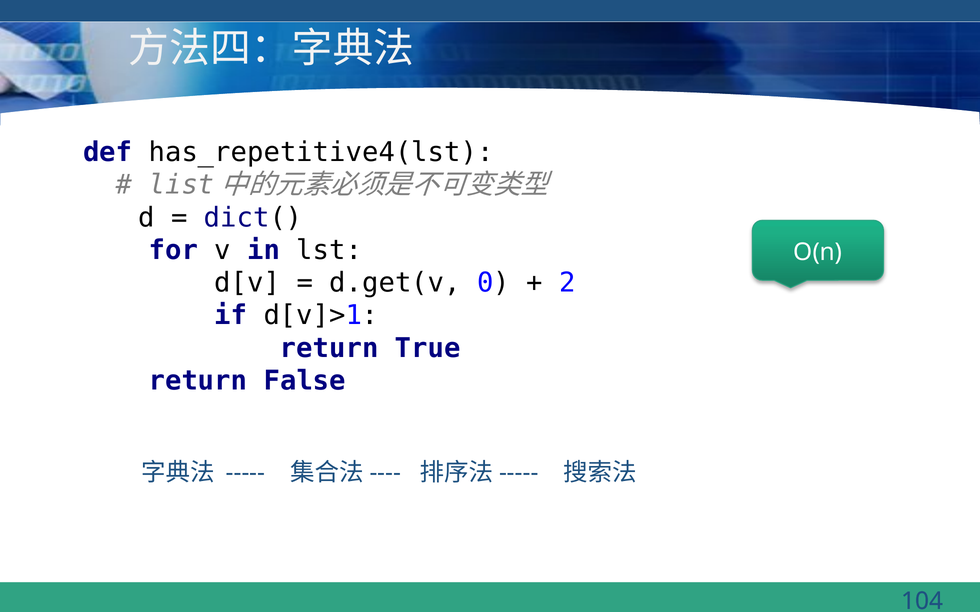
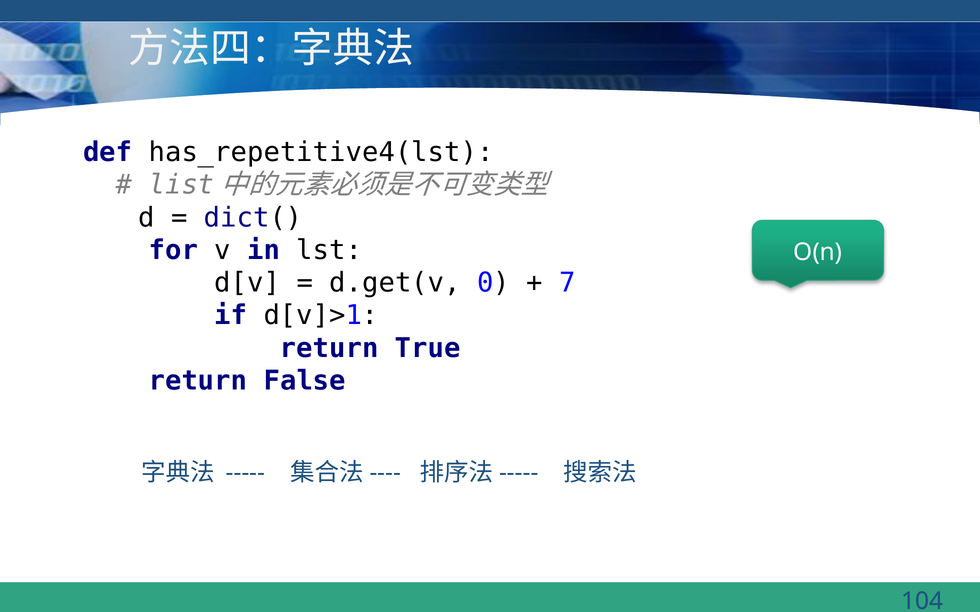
2: 2 -> 7
